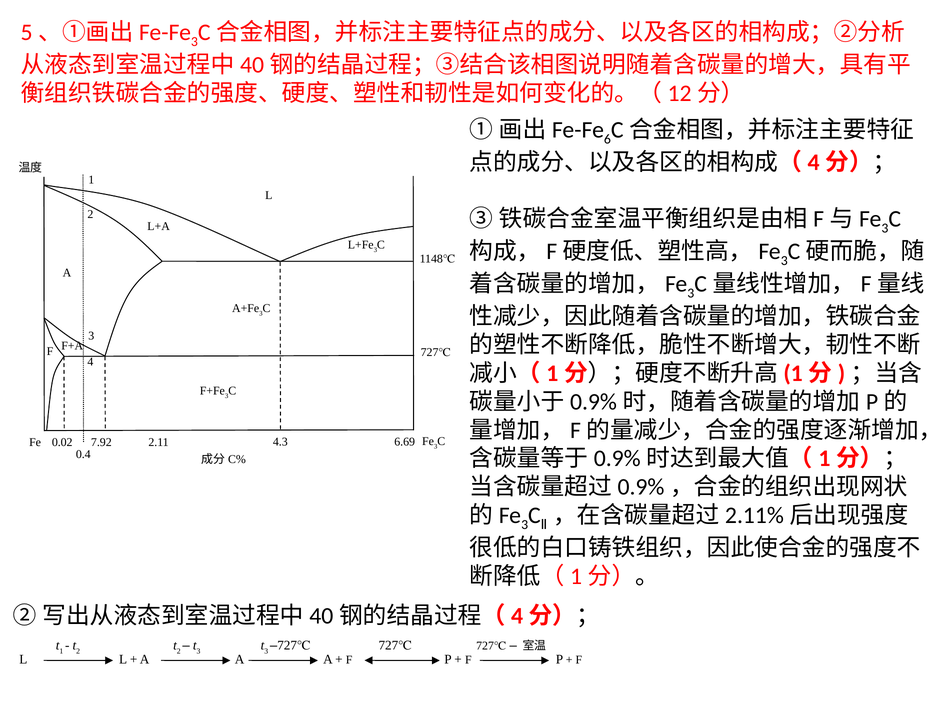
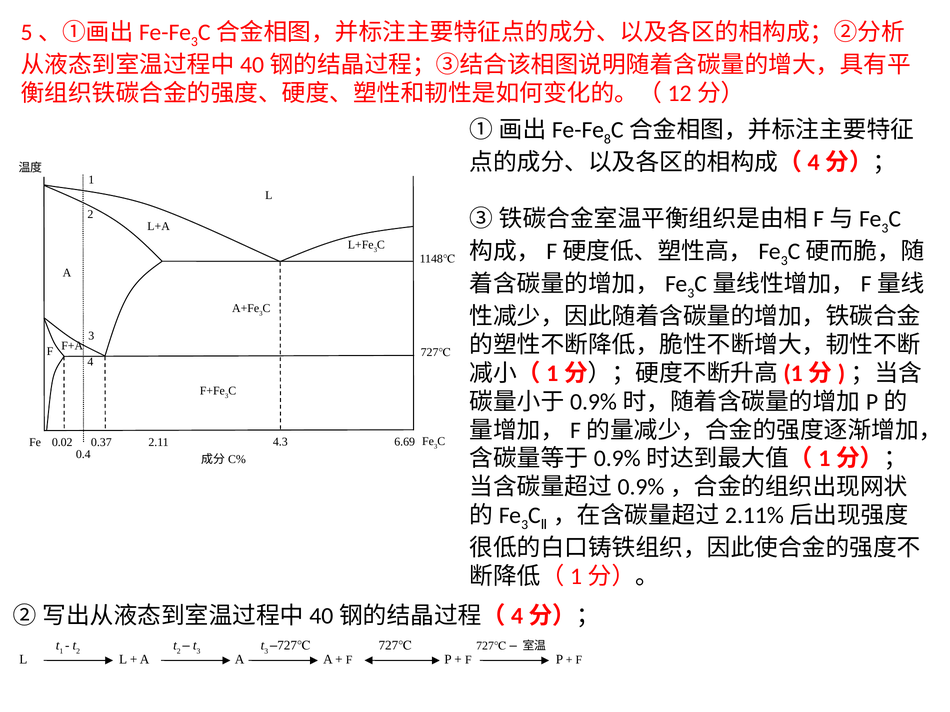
6: 6 -> 8
7.92: 7.92 -> 0.37
